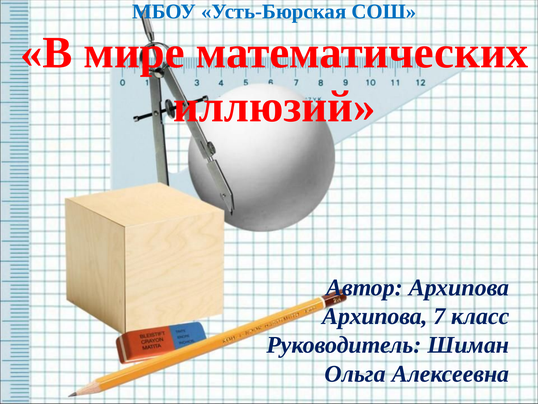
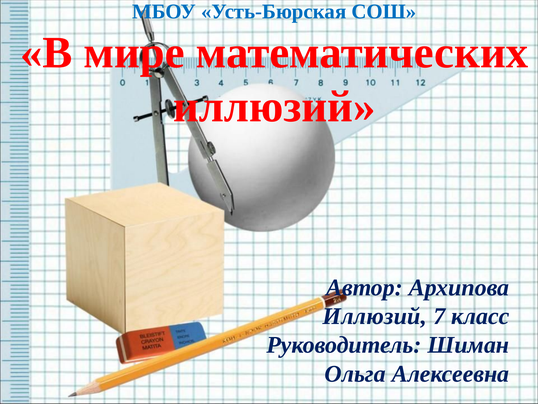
Архипова at (375, 316): Архипова -> Иллюзий
